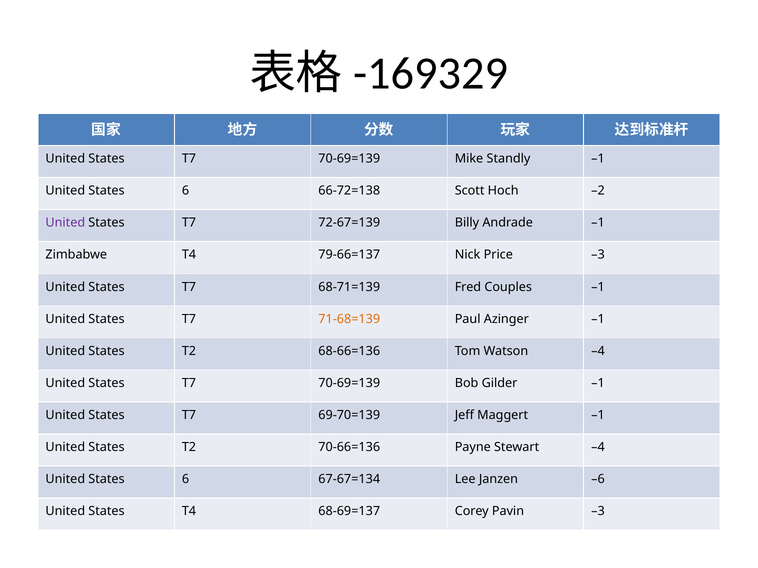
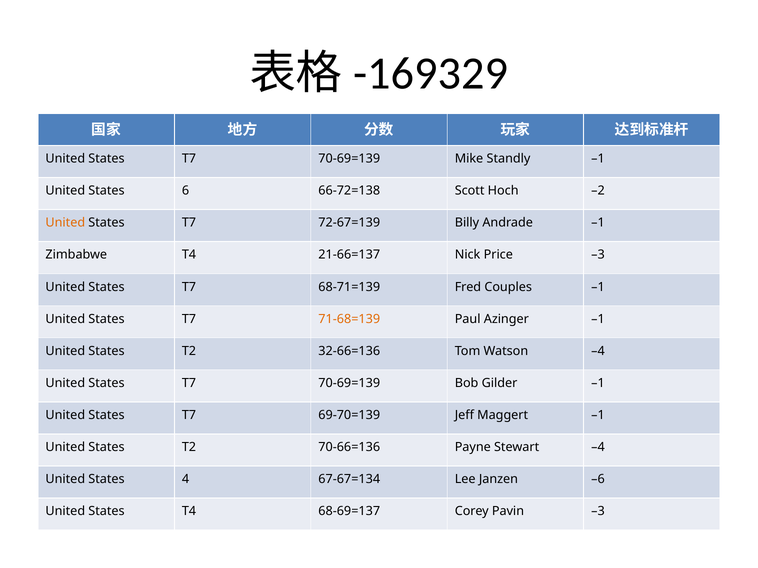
United at (65, 223) colour: purple -> orange
79-66=137: 79-66=137 -> 21-66=137
68-66=136: 68-66=136 -> 32-66=136
6 at (186, 479): 6 -> 4
